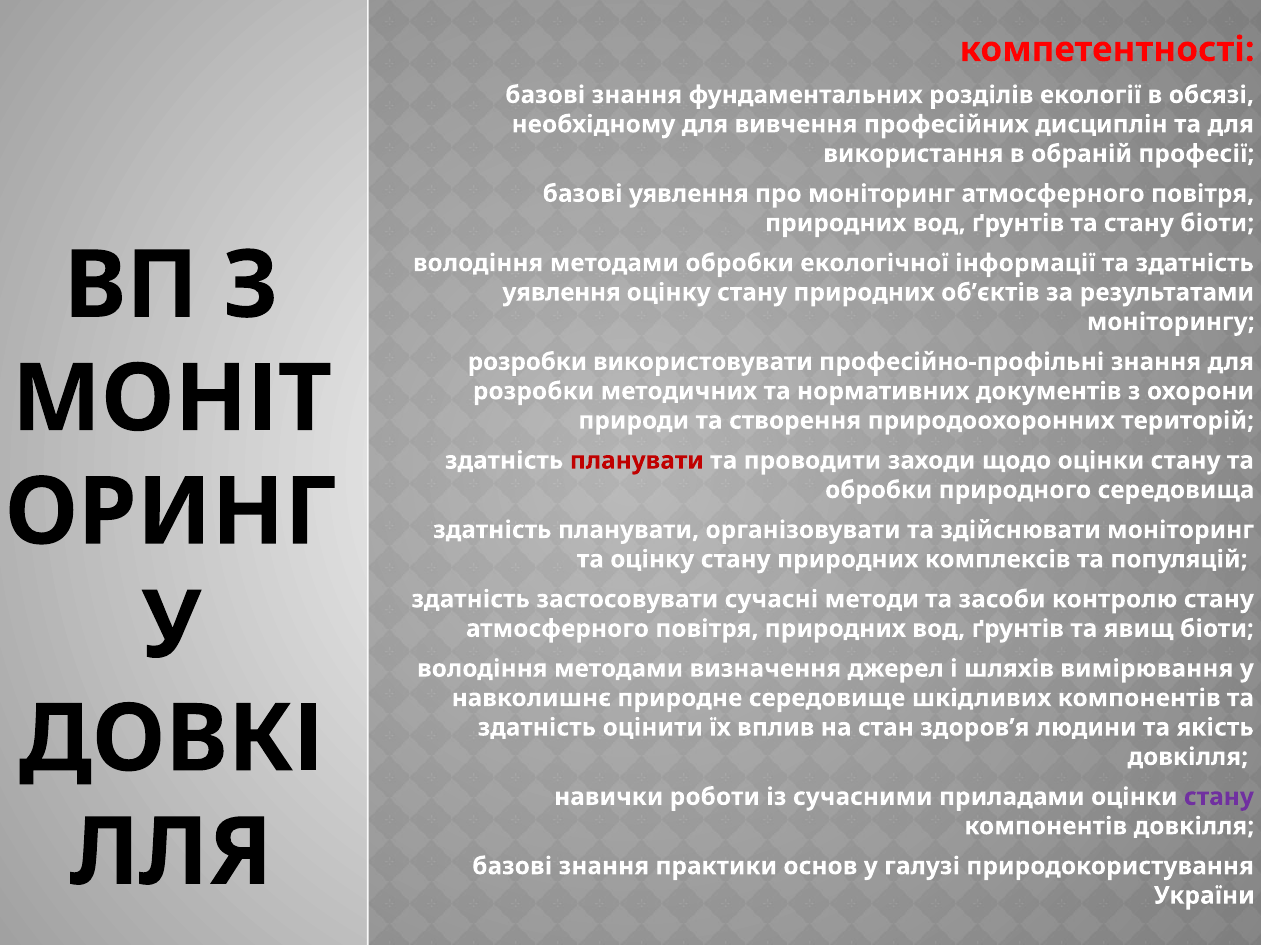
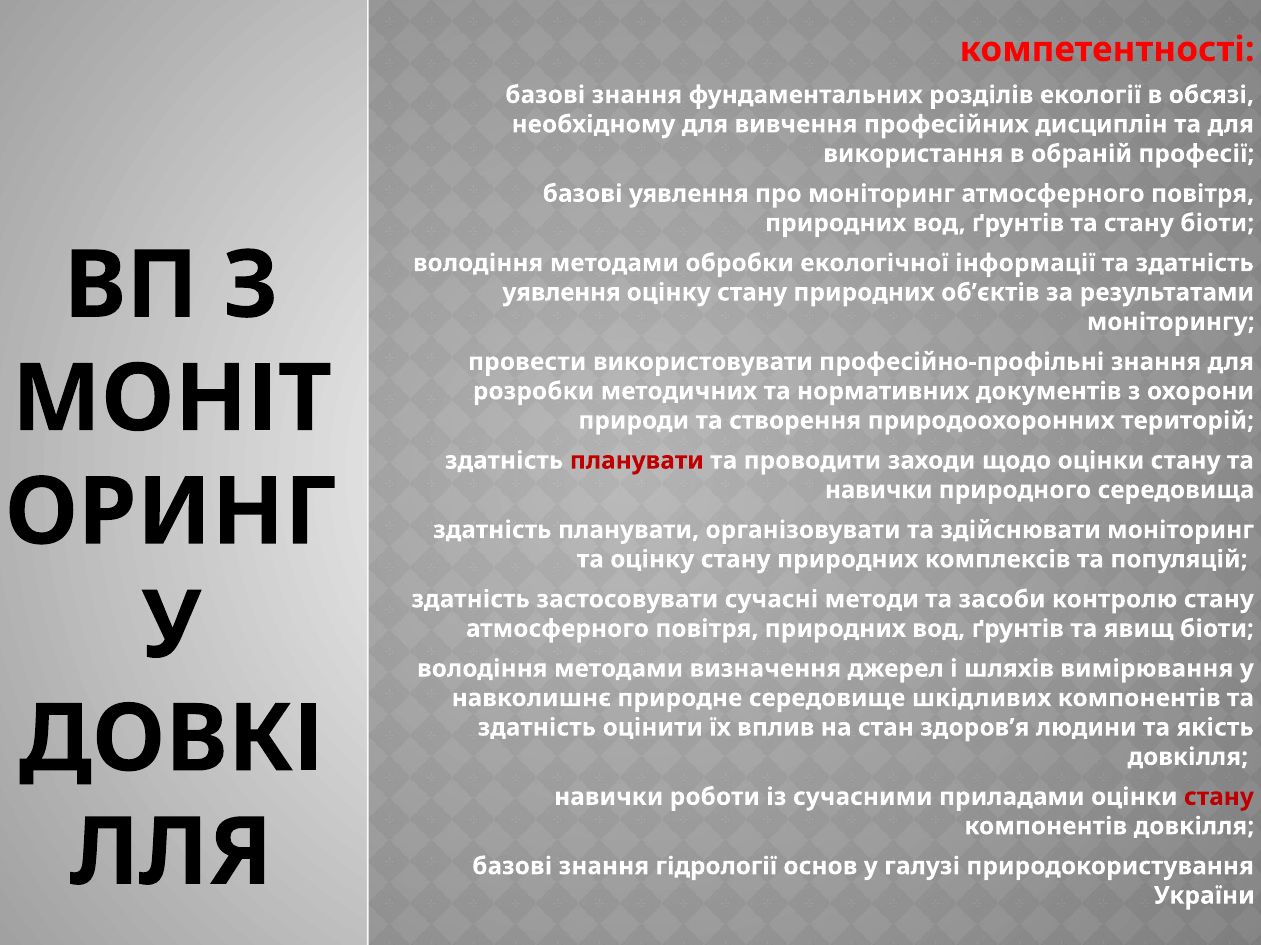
розробки at (527, 362): розробки -> провести
обробки at (879, 490): обробки -> навички
стану at (1219, 797) colour: purple -> red
практики: практики -> гідрології
